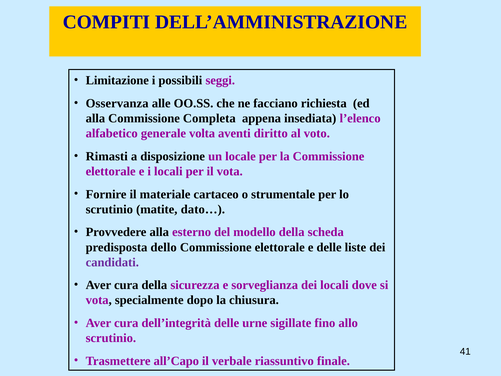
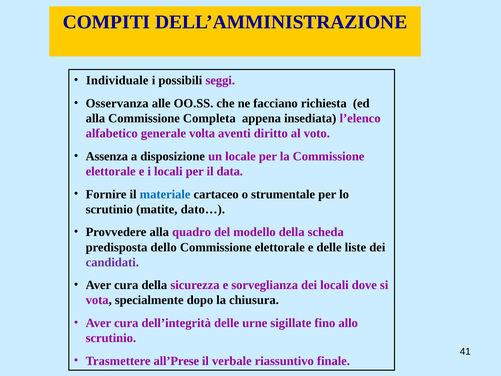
Limitazione: Limitazione -> Individuale
Rimasti: Rimasti -> Assenza
il vota: vota -> data
materiale colour: black -> blue
esterno: esterno -> quadro
all’Capo: all’Capo -> all’Prese
